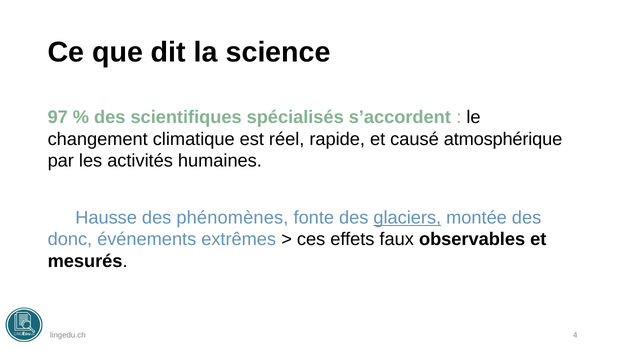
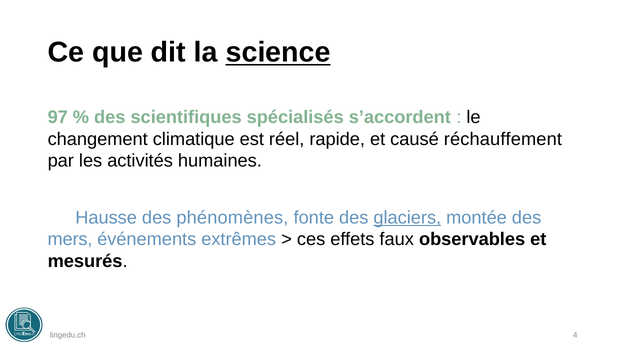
science underline: none -> present
atmosphérique: atmosphérique -> réchauffement
donc: donc -> mers
